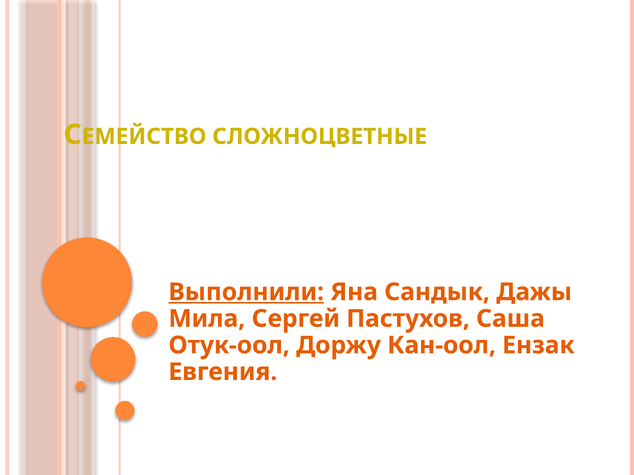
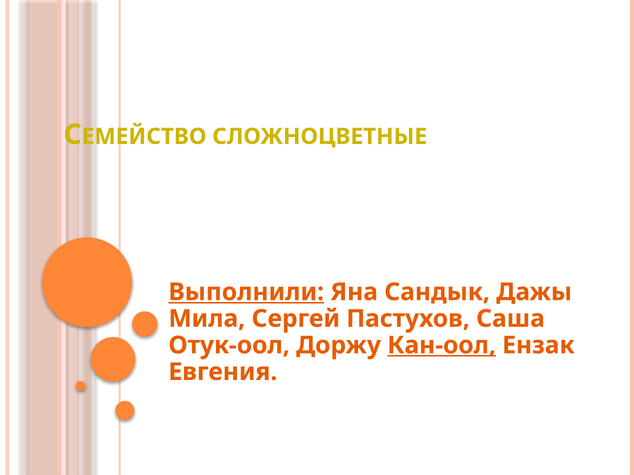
Кан-оол underline: none -> present
